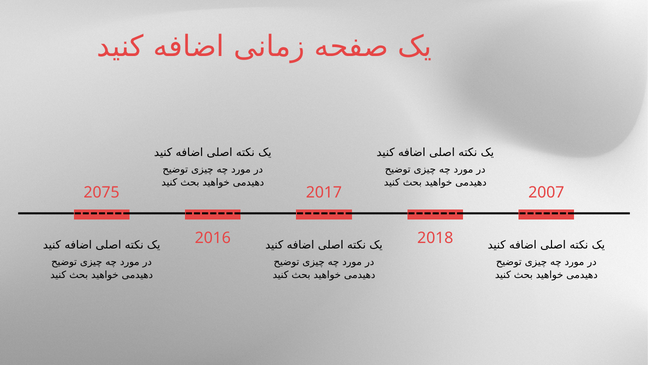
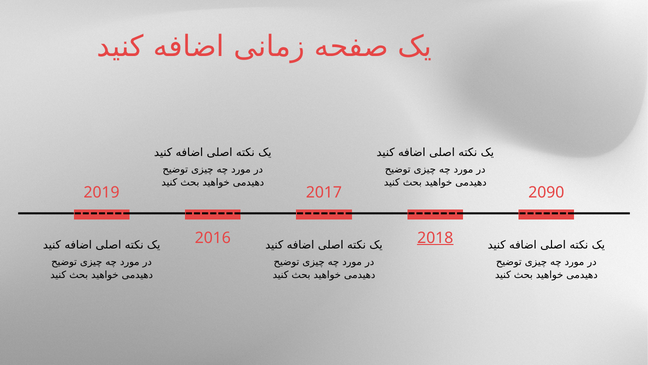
2075: 2075 -> 2019
2007: 2007 -> 2090
2018 underline: none -> present
